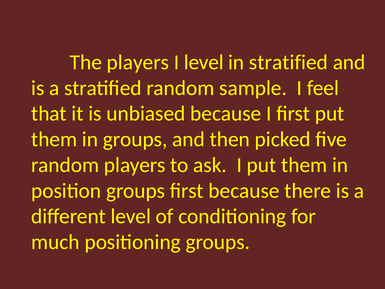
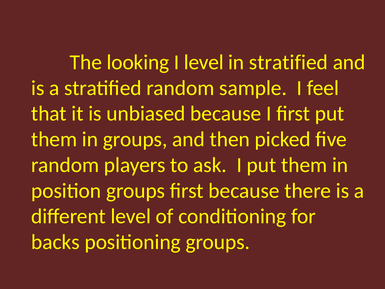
The players: players -> looking
much: much -> backs
